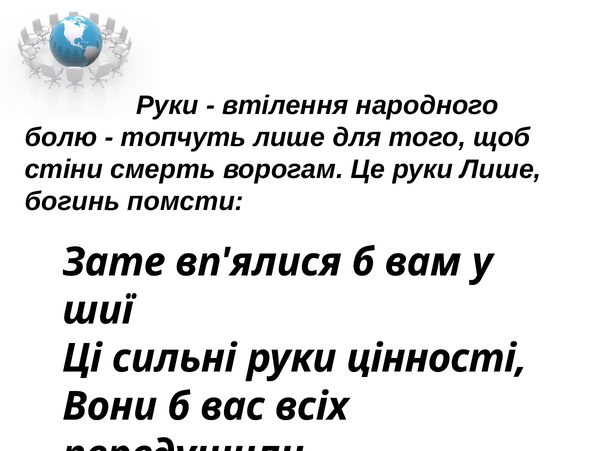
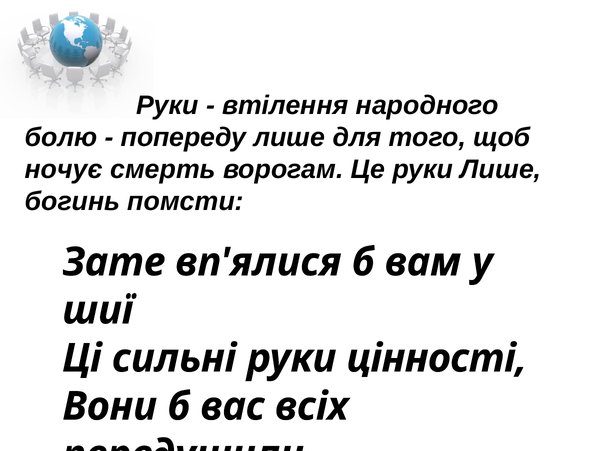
топчуть: топчуть -> попереду
стіни: стіни -> ночує
